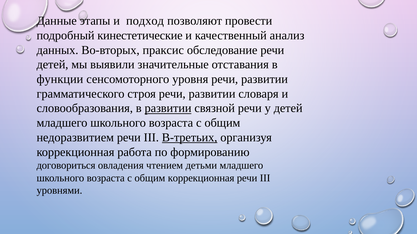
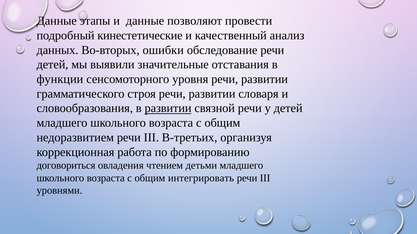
и подход: подход -> данные
праксис: праксис -> ошибки
В-третьих underline: present -> none
общим коррекционная: коррекционная -> интегрировать
